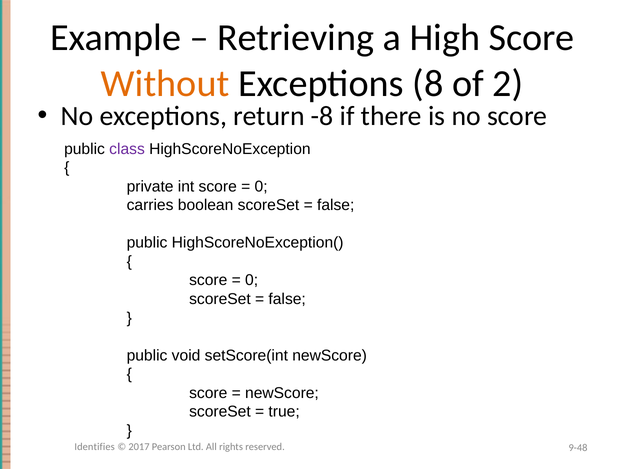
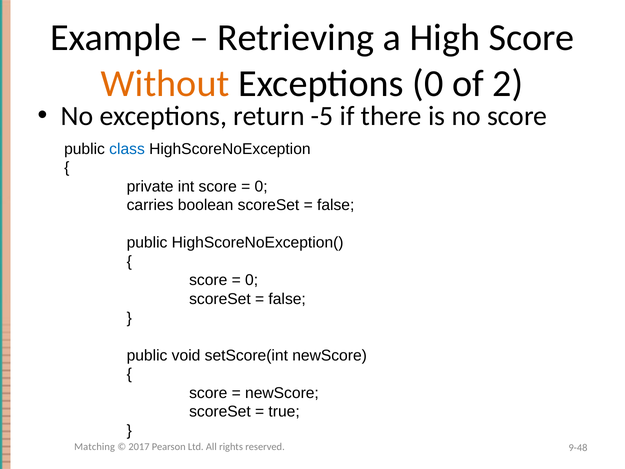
Exceptions 8: 8 -> 0
-8: -8 -> -5
class colour: purple -> blue
Identifies: Identifies -> Matching
